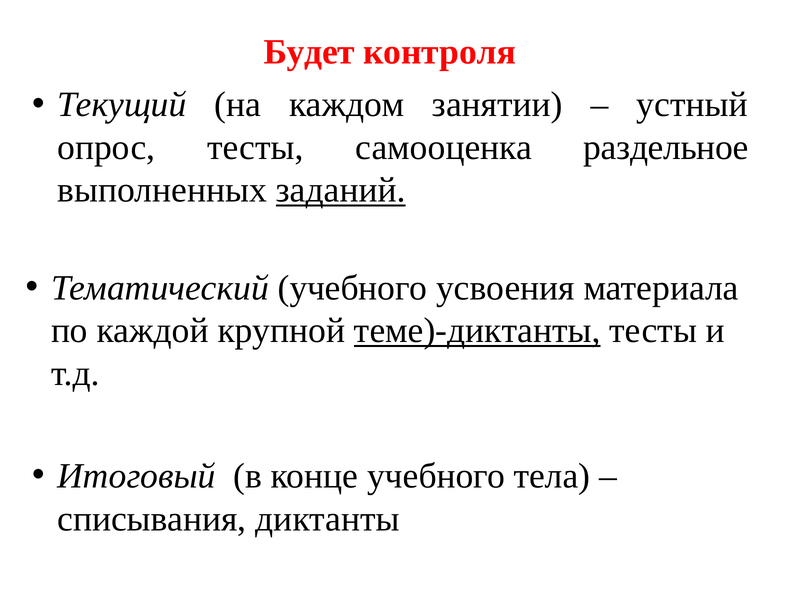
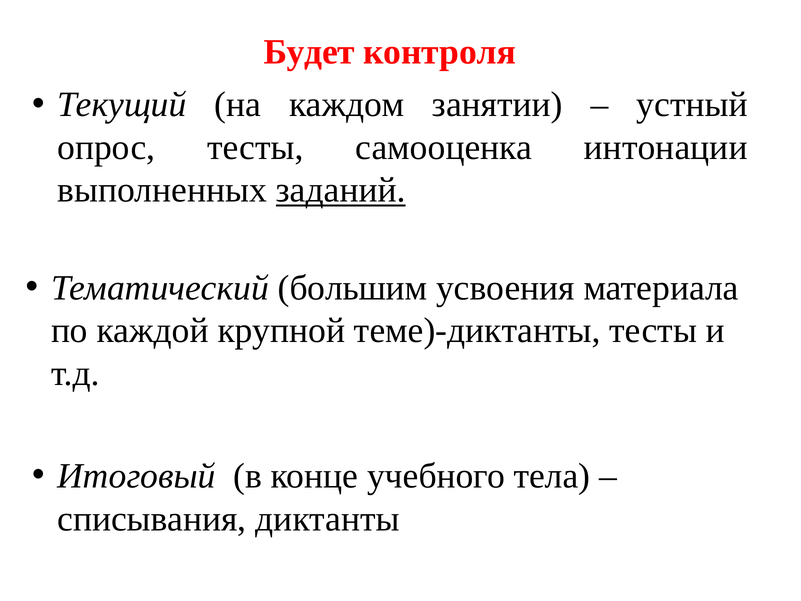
раздельное: раздельное -> интонации
Тематический учебного: учебного -> большим
теме)-диктанты underline: present -> none
